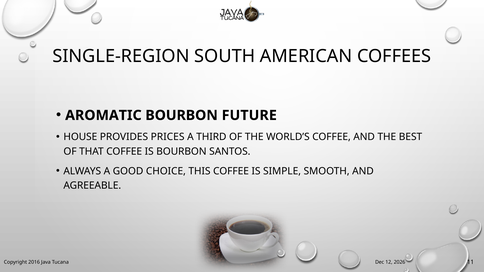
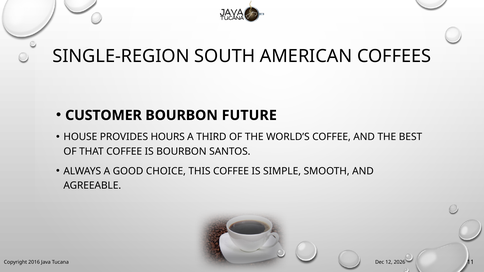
AROMATIC: AROMATIC -> CUSTOMER
PRICES: PRICES -> HOURS
